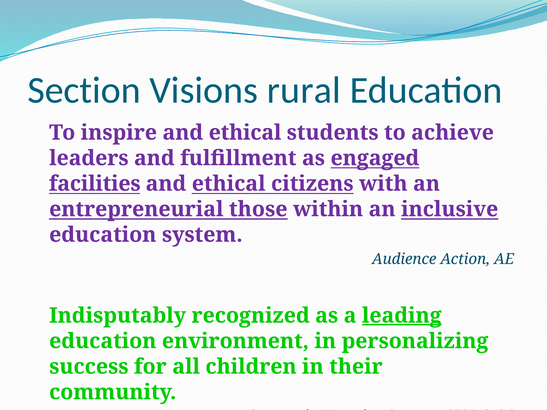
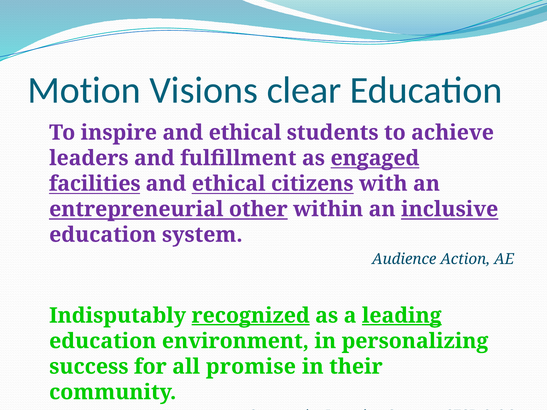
Section: Section -> Motion
rural: rural -> clear
those: those -> other
recognized underline: none -> present
children: children -> promise
